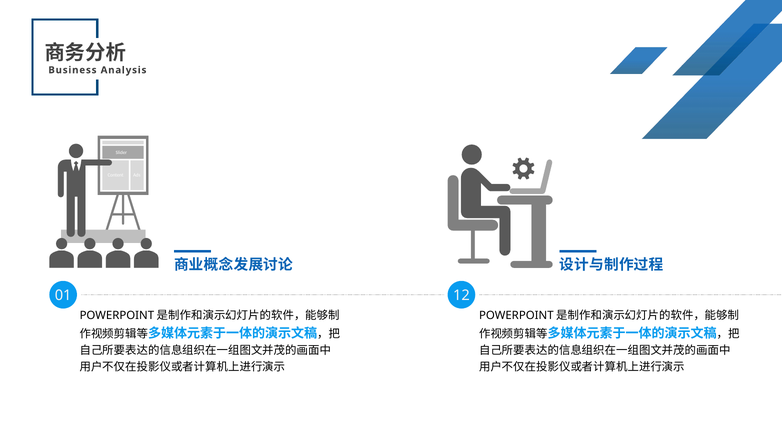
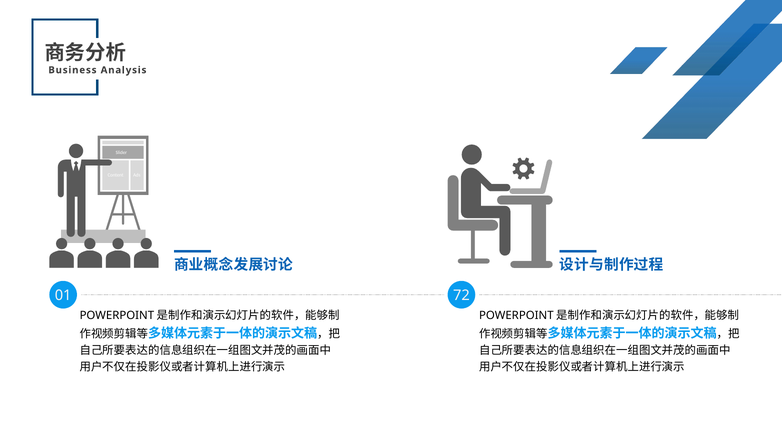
12: 12 -> 72
